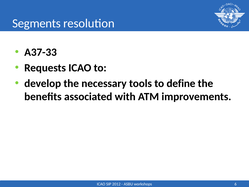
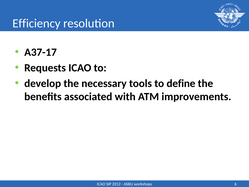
Segments: Segments -> Efficiency
A37-33: A37-33 -> A37-17
